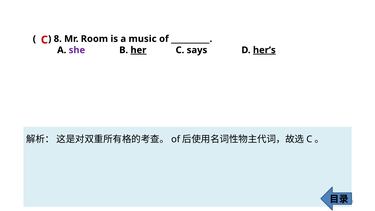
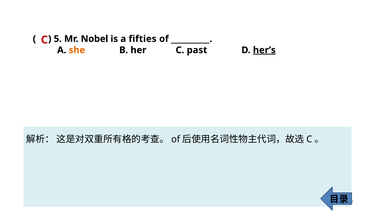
8: 8 -> 5
Room: Room -> Nobel
music: music -> fifties
she colour: purple -> orange
her underline: present -> none
says: says -> past
